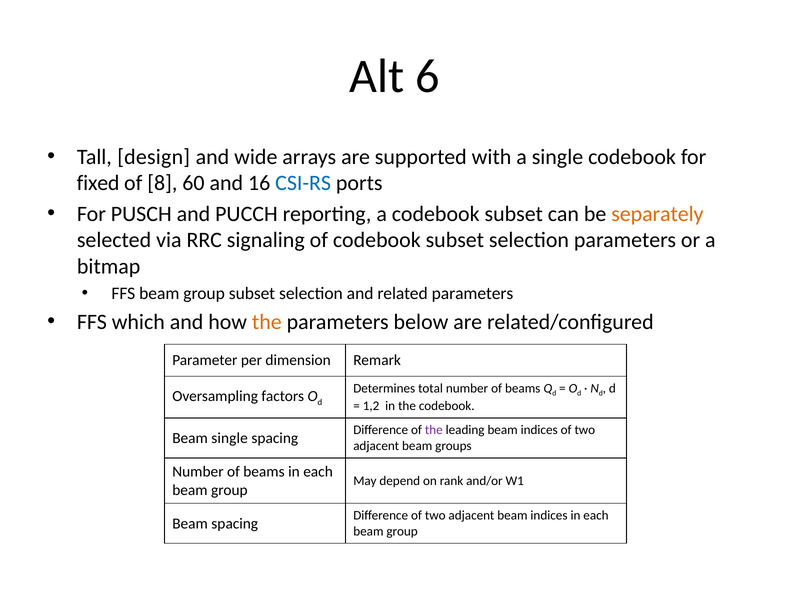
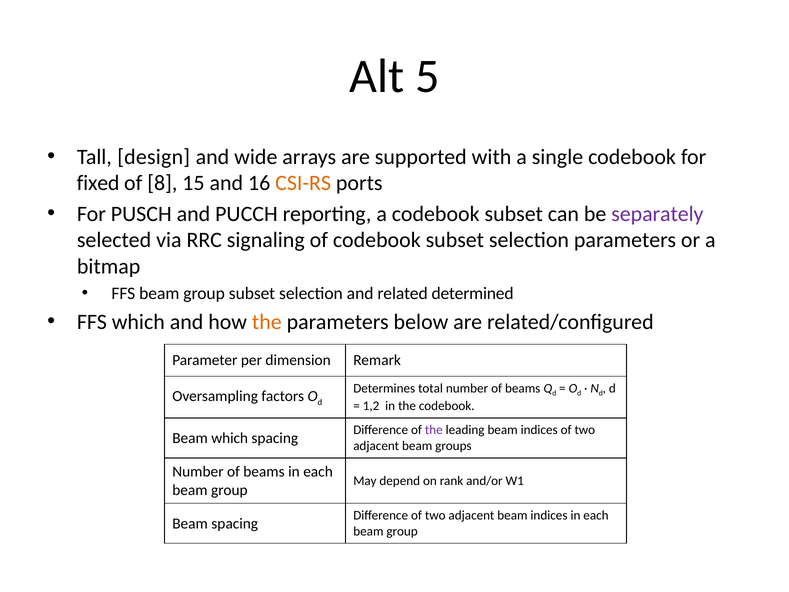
6: 6 -> 5
60: 60 -> 15
CSI-RS colour: blue -> orange
separately colour: orange -> purple
related parameters: parameters -> determined
Beam single: single -> which
